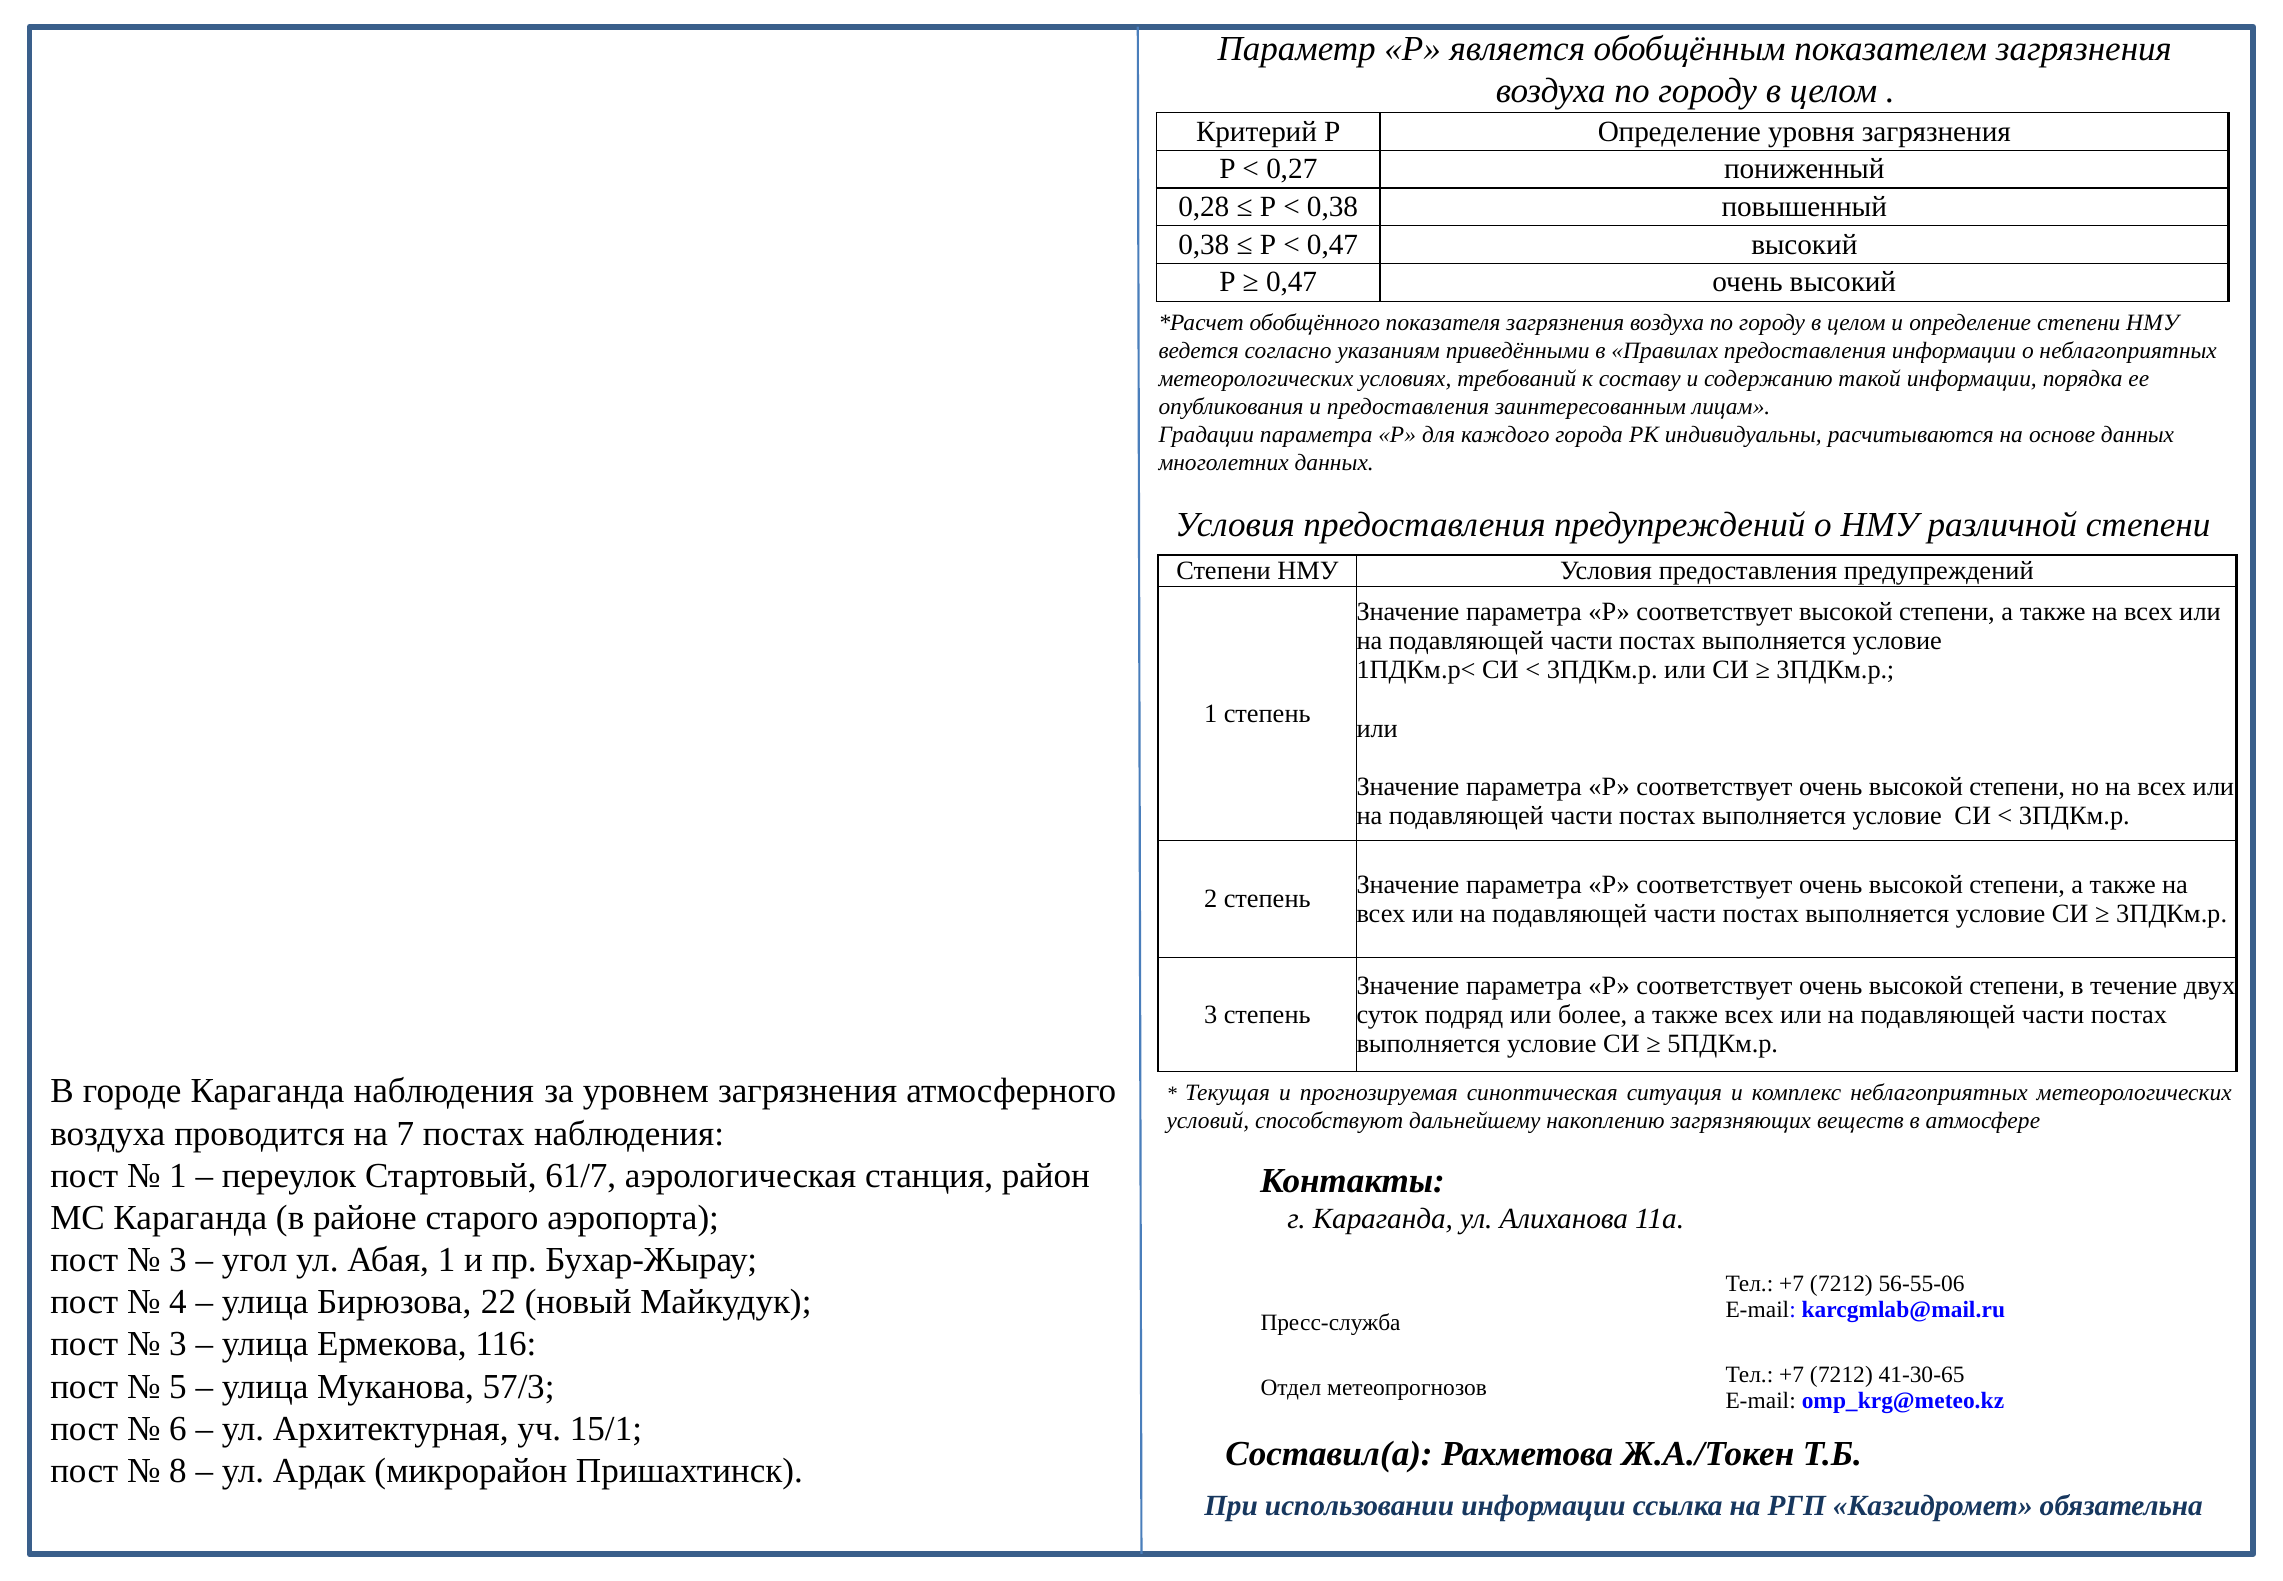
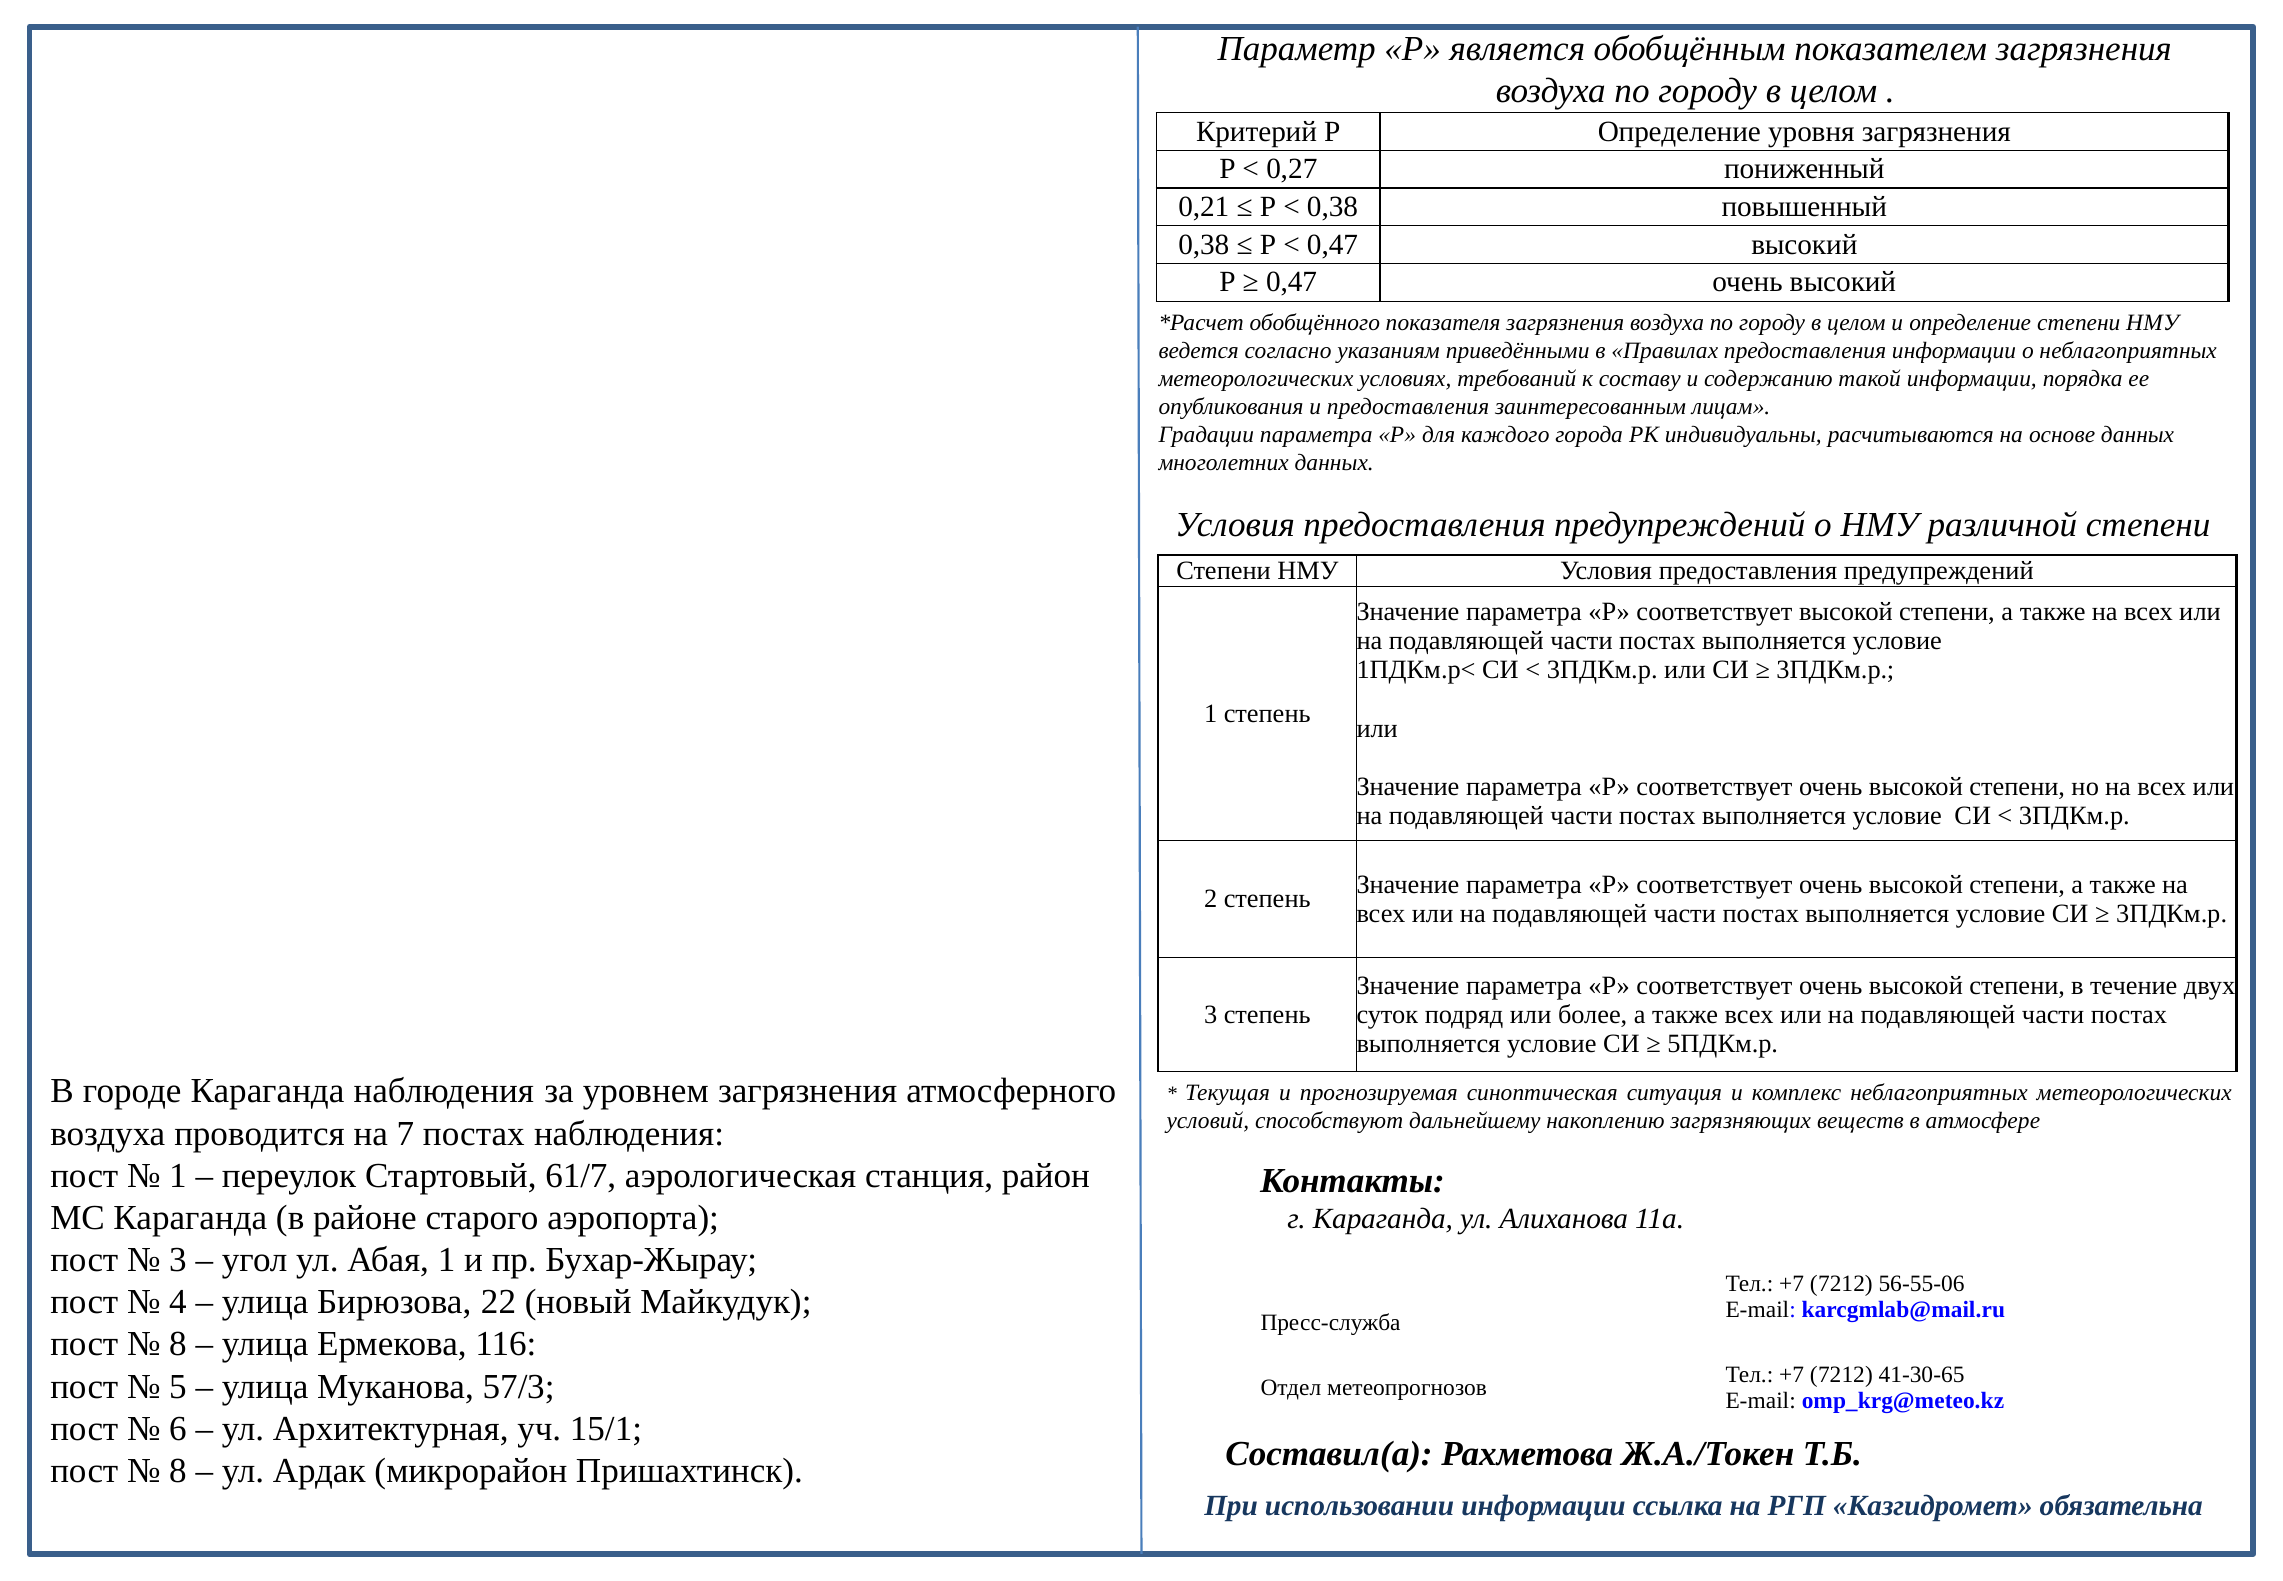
0,28: 0,28 -> 0,21
3 at (178, 1344): 3 -> 8
